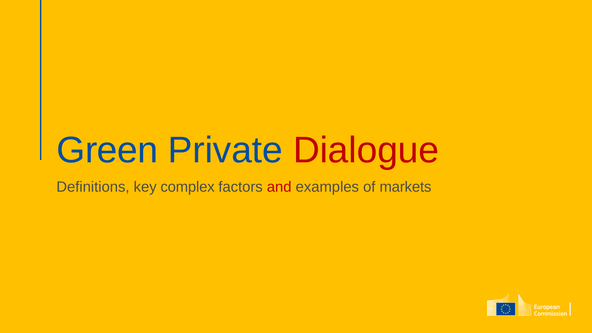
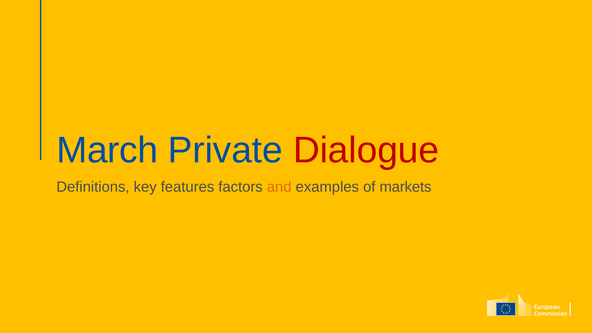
Green: Green -> March
complex: complex -> features
and colour: red -> orange
